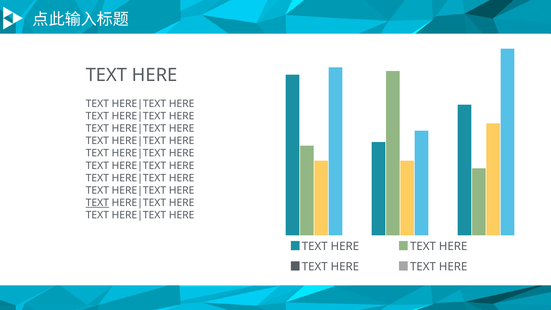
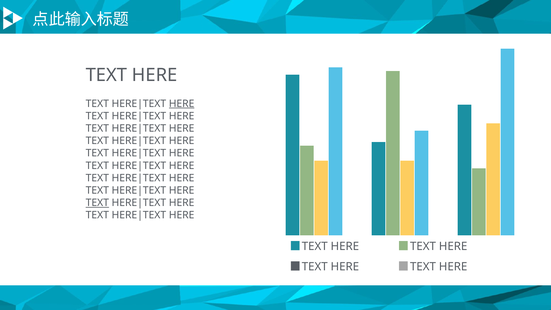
HERE at (182, 104) underline: none -> present
